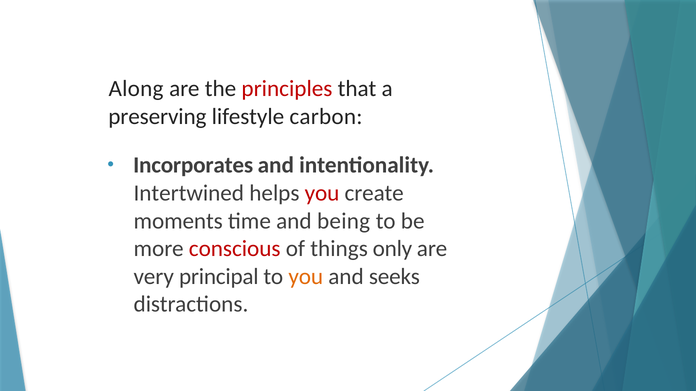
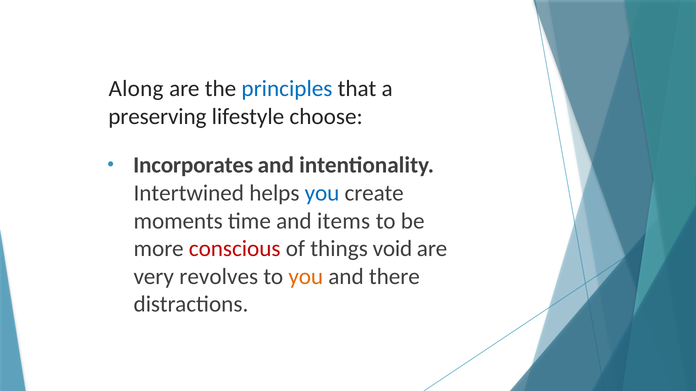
principles colour: red -> blue
carbon: carbon -> choose
you at (322, 193) colour: red -> blue
being: being -> items
only: only -> void
principal: principal -> revolves
seeks: seeks -> there
